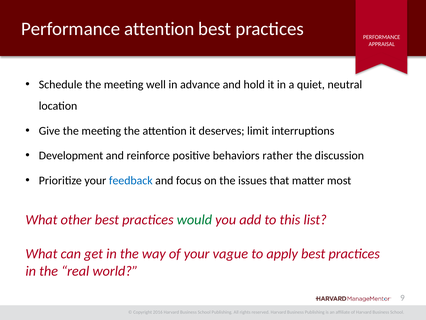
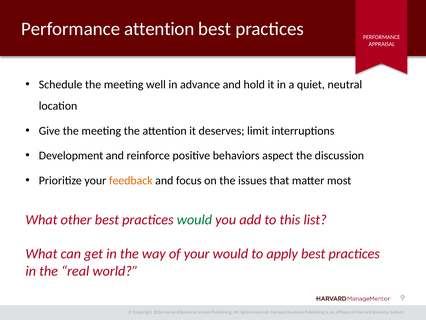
rather: rather -> aspect
feedback colour: blue -> orange
your vague: vague -> would
